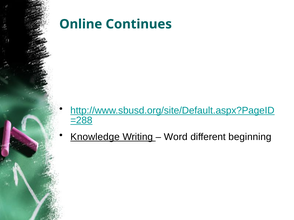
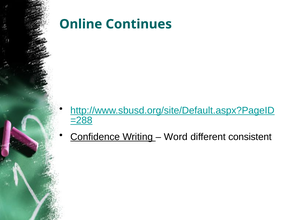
Knowledge: Knowledge -> Confidence
beginning: beginning -> consistent
